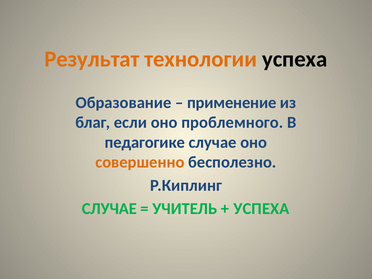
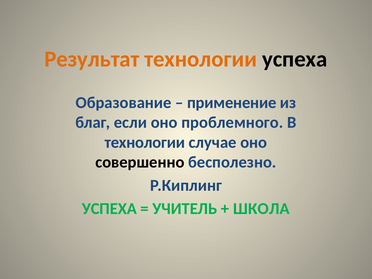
педагогике at (145, 142): педагогике -> технологии
совершенно colour: orange -> black
СЛУЧАЕ at (109, 209): СЛУЧАЕ -> УСПЕХА
УСПЕХА at (261, 209): УСПЕХА -> ШКОЛА
